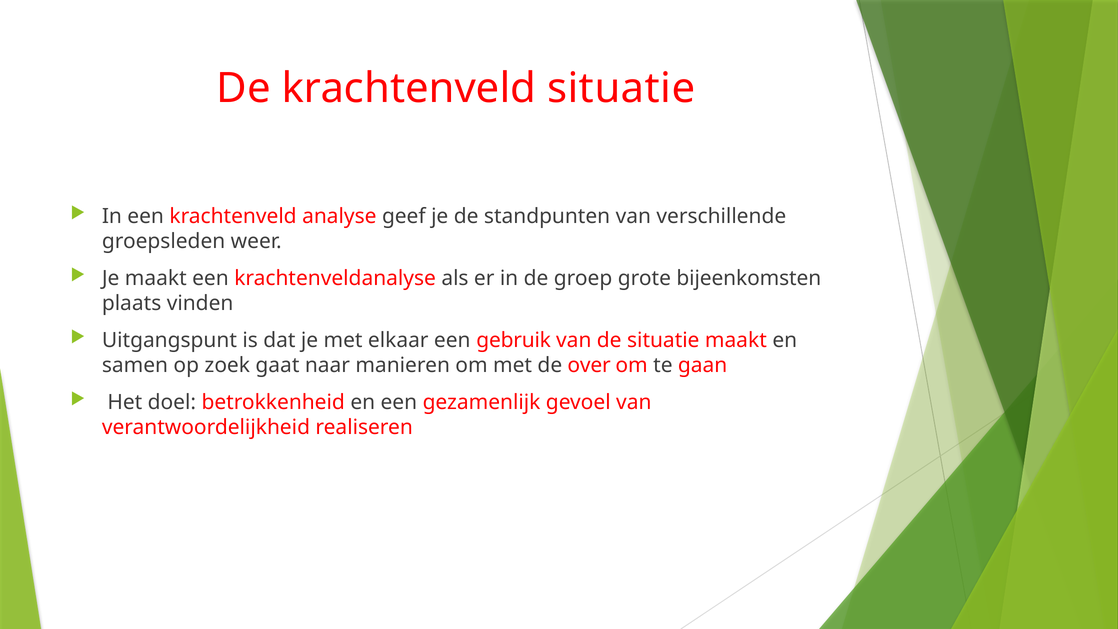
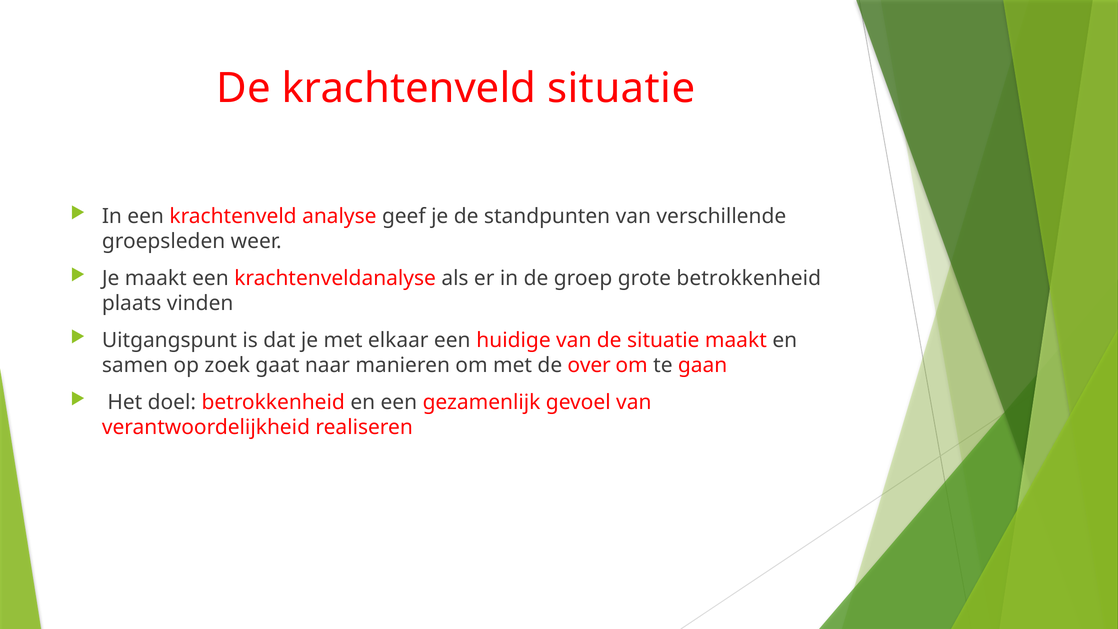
grote bijeenkomsten: bijeenkomsten -> betrokkenheid
gebruik: gebruik -> huidige
